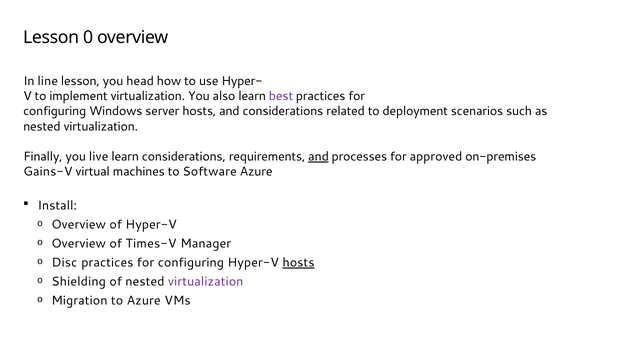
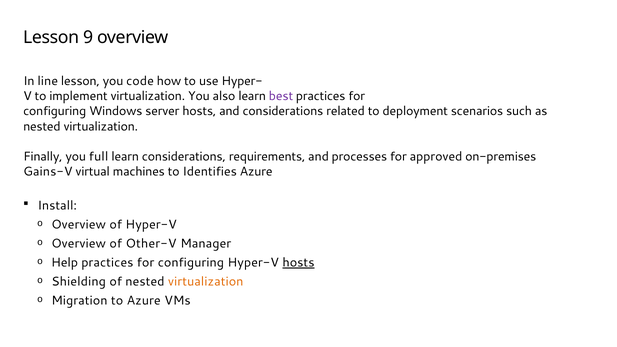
0: 0 -> 9
head: head -> code
live: live -> full
and at (319, 157) underline: present -> none
Software: Software -> Identifies
Times-V: Times-V -> Other-V
Disc: Disc -> Help
virtualization at (206, 281) colour: purple -> orange
